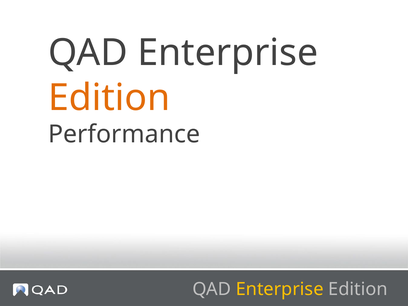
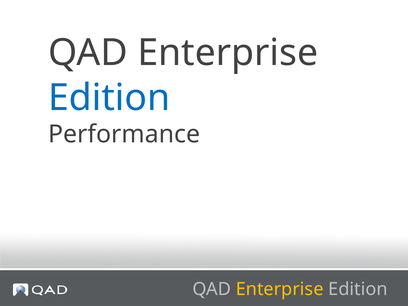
Edition at (109, 98) colour: orange -> blue
